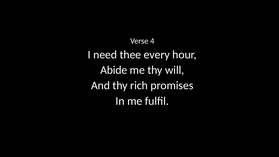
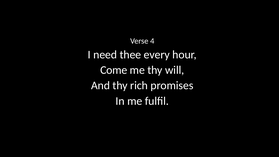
Abide: Abide -> Come
